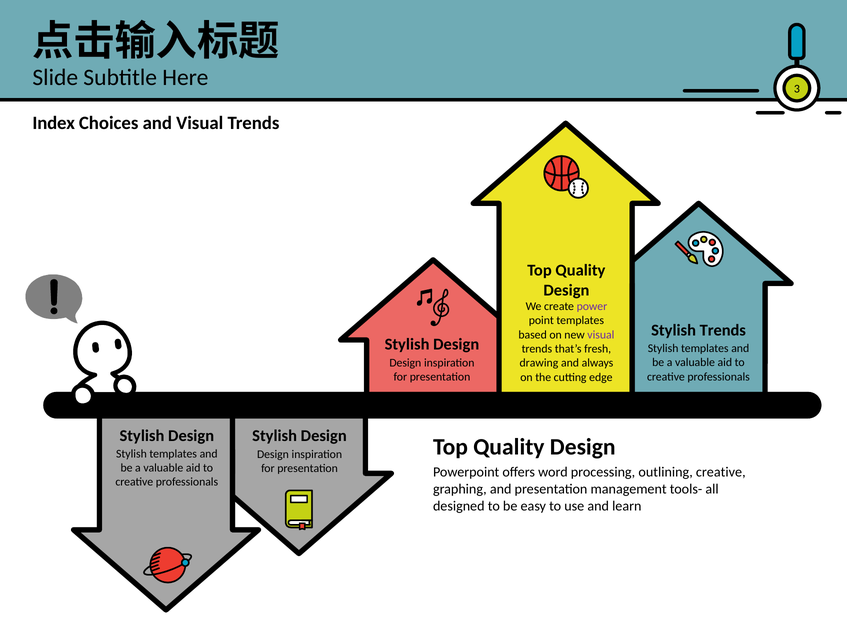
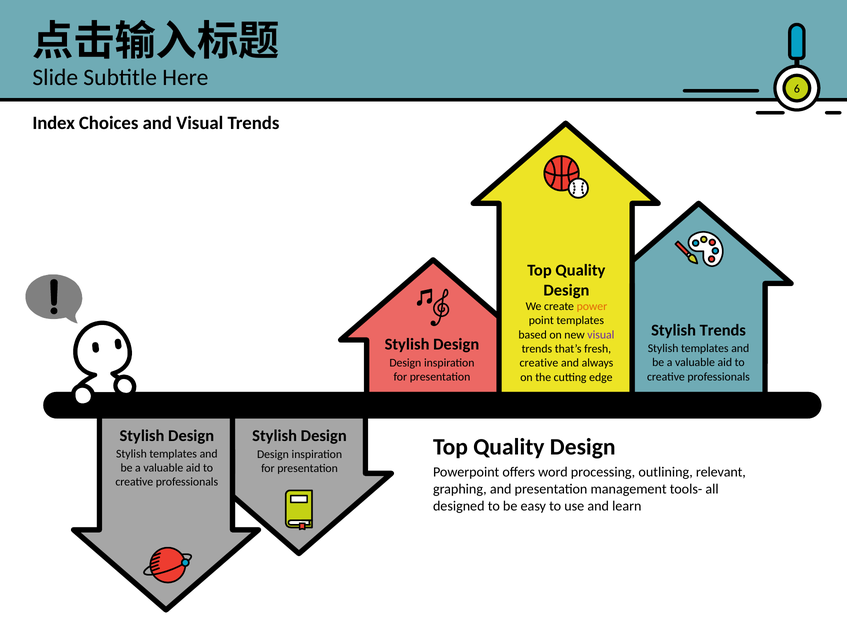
3: 3 -> 6
power colour: purple -> orange
drawing at (539, 363): drawing -> creative
outlining creative: creative -> relevant
